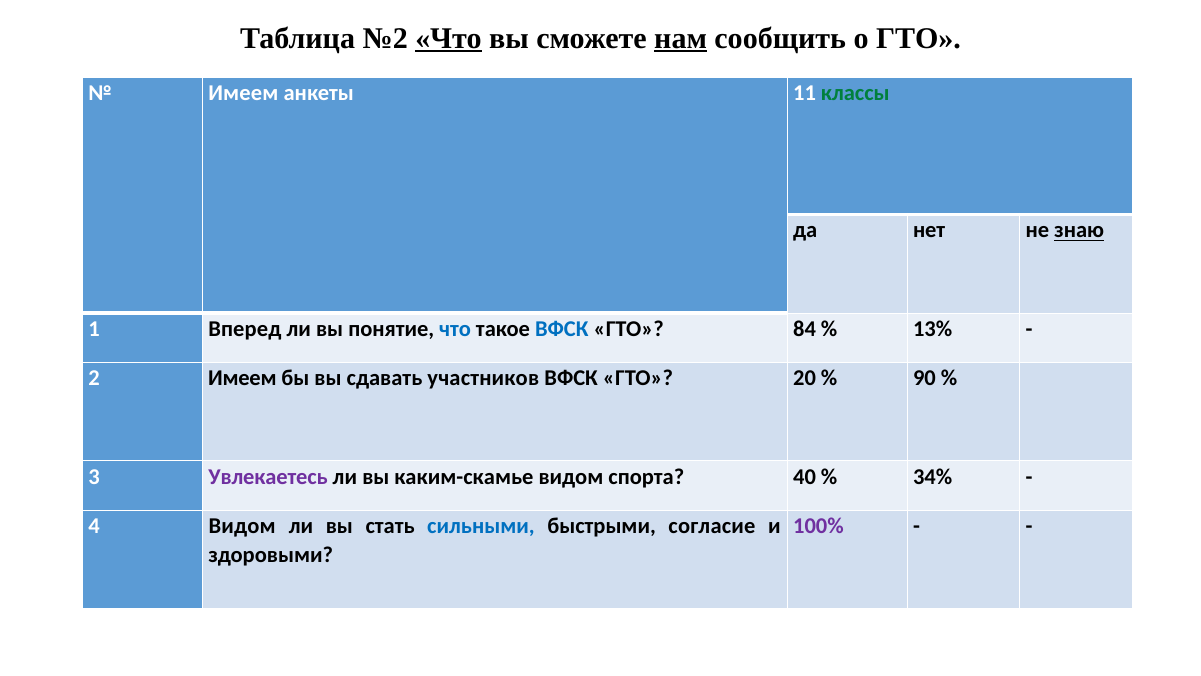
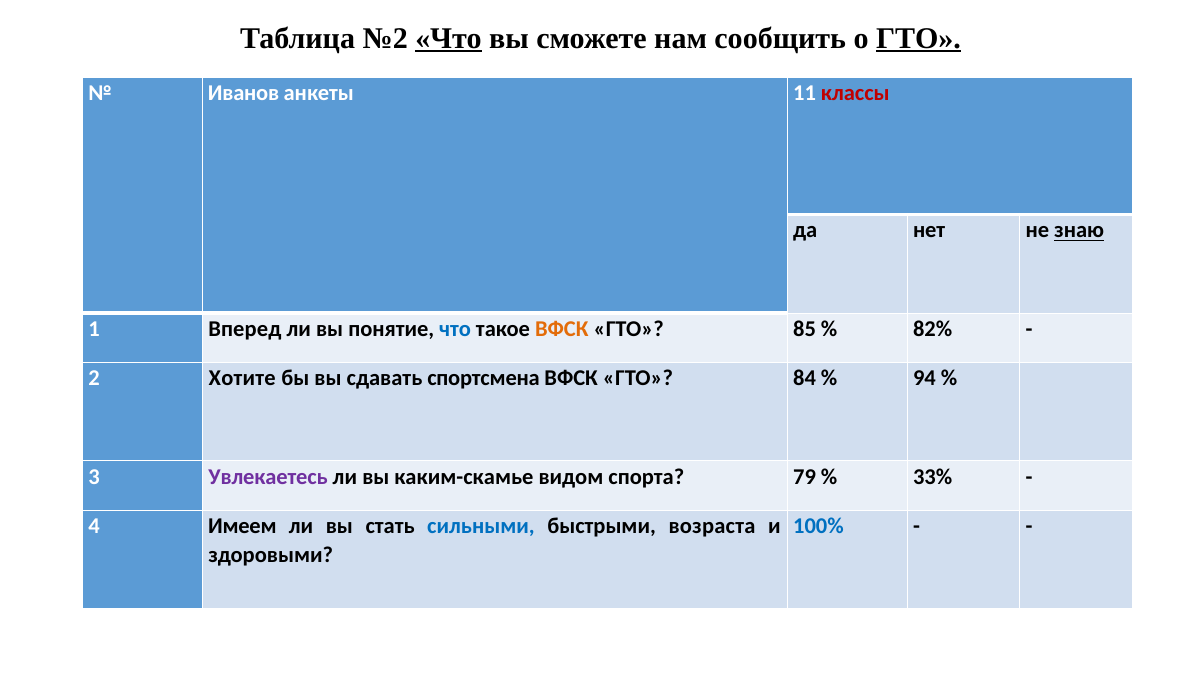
нам underline: present -> none
ГТО at (918, 38) underline: none -> present
Имеем at (243, 93): Имеем -> Иванов
классы colour: green -> red
ВФСК at (562, 329) colour: blue -> orange
84: 84 -> 85
13%: 13% -> 82%
2 Имеем: Имеем -> Хотите
участников: участников -> спортсмена
20: 20 -> 84
90: 90 -> 94
40: 40 -> 79
34%: 34% -> 33%
4 Видом: Видом -> Имеем
согласие: согласие -> возраста
100% colour: purple -> blue
